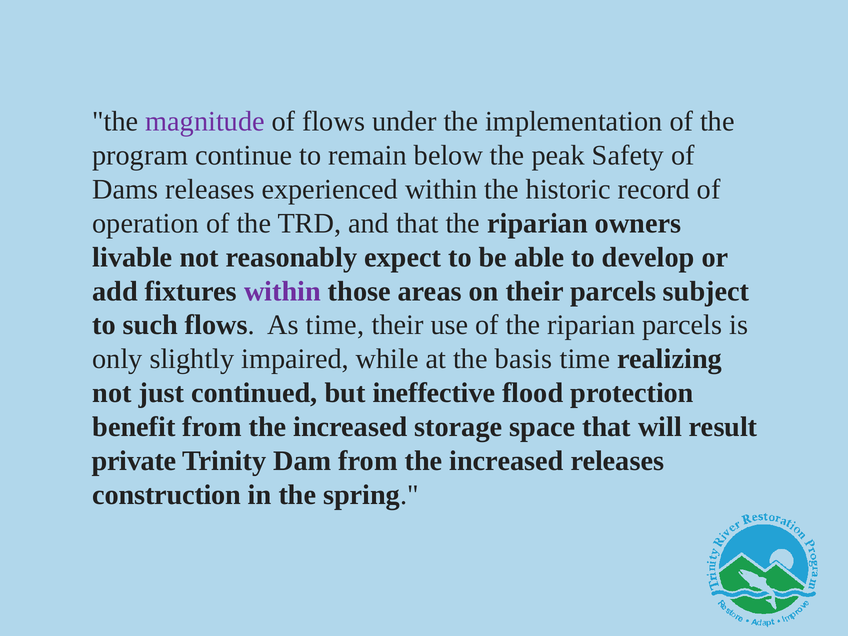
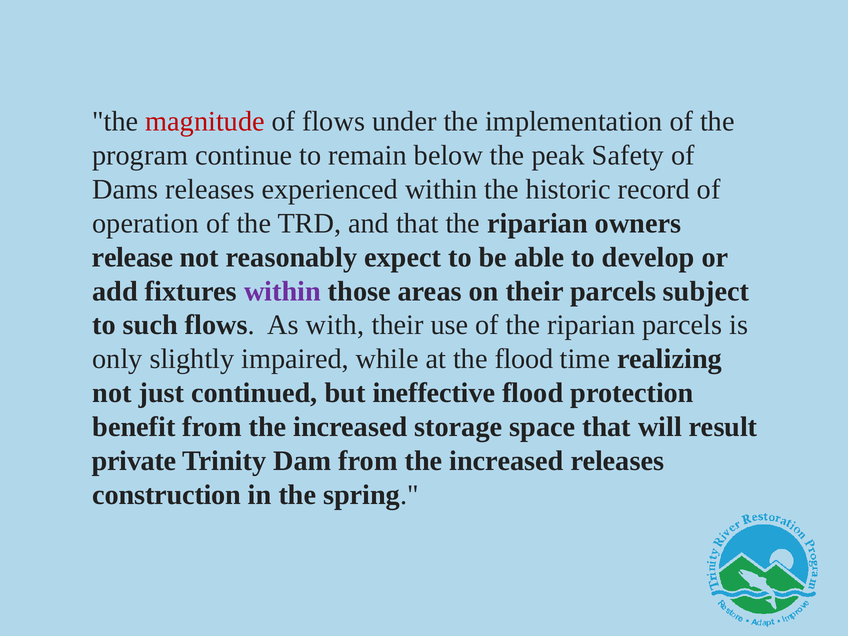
magnitude colour: purple -> red
livable: livable -> release
As time: time -> with
the basis: basis -> flood
